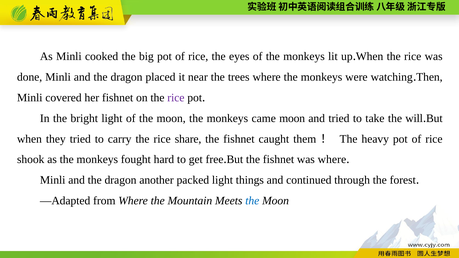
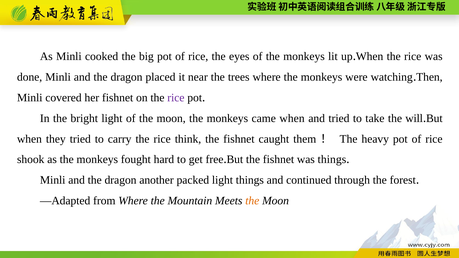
came moon: moon -> when
share: share -> think
was where: where -> things
the at (252, 201) colour: blue -> orange
